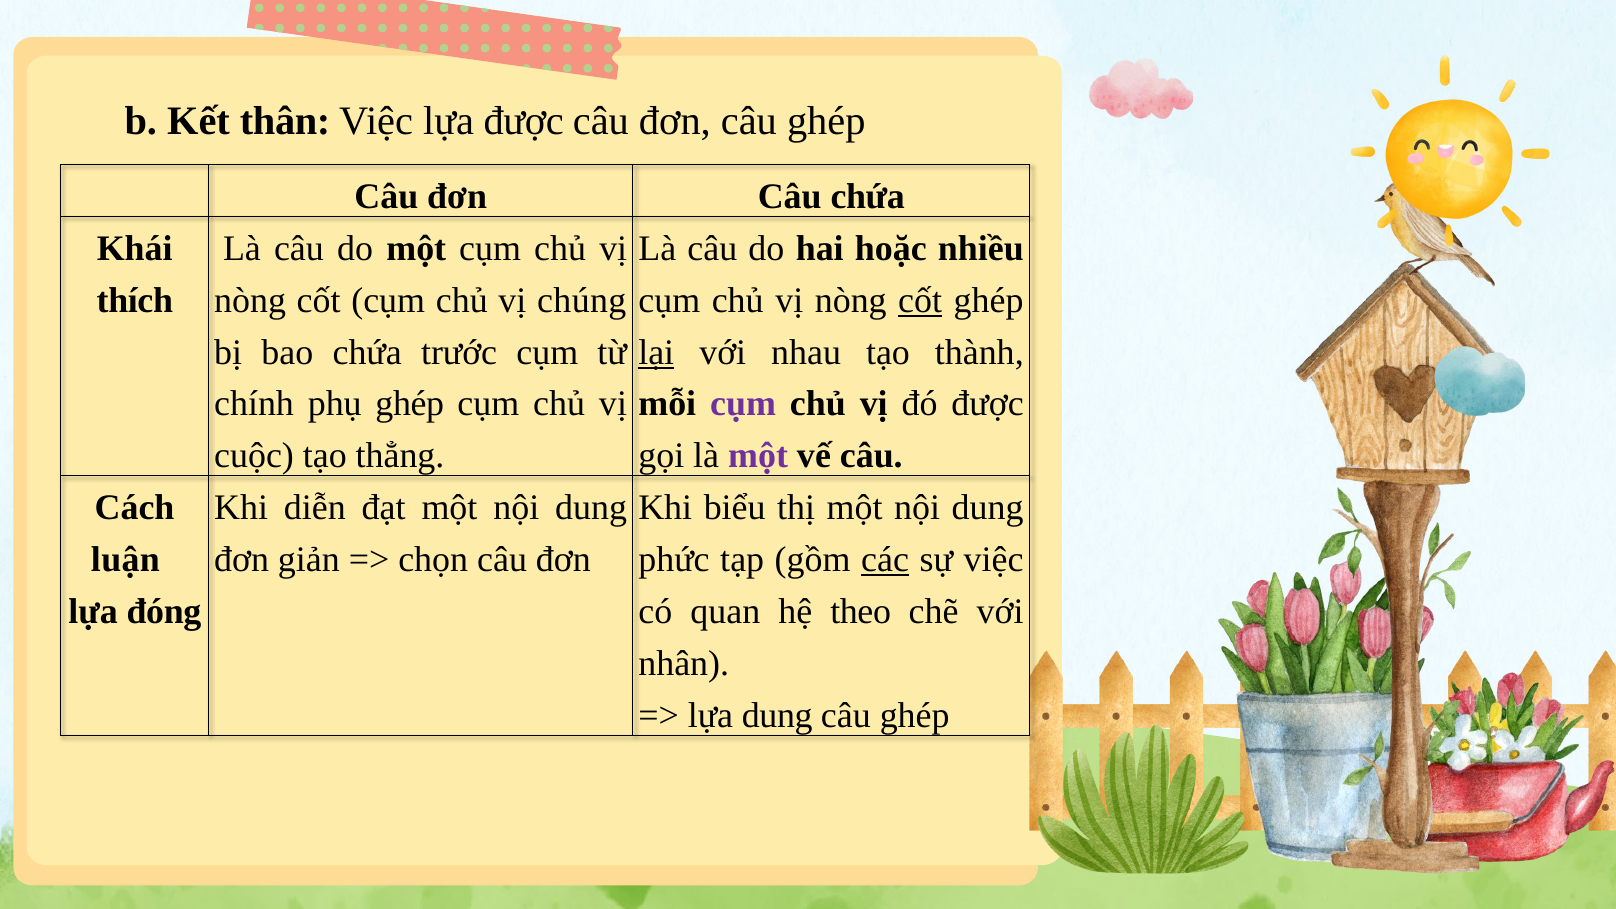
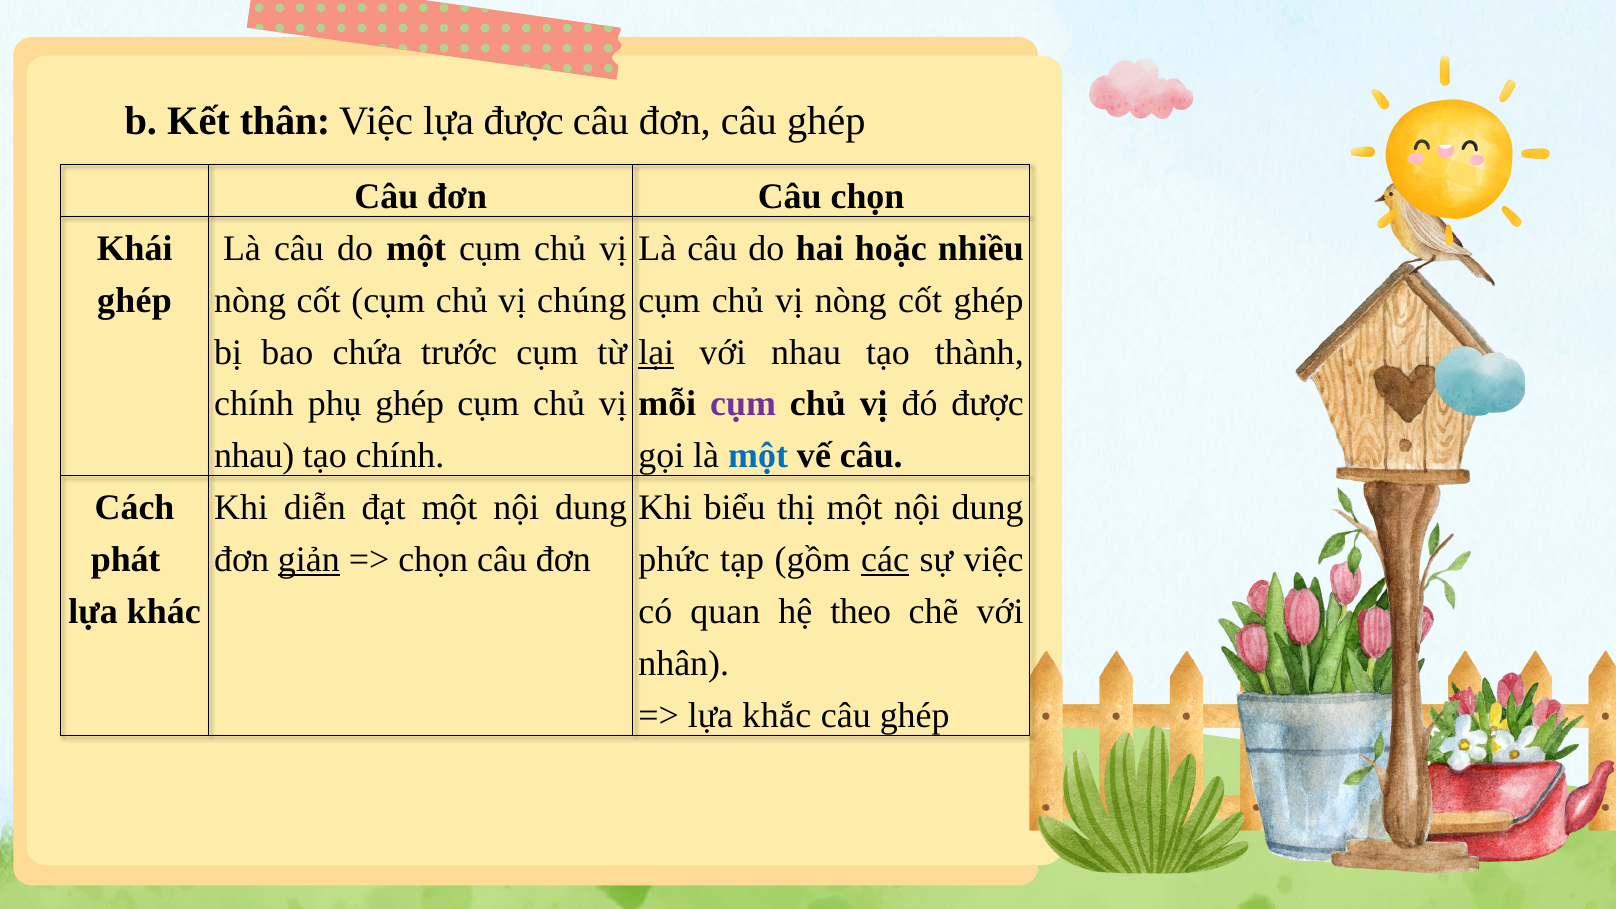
Câu chứa: chứa -> chọn
thích at (135, 300): thích -> ghép
cốt at (920, 300) underline: present -> none
cuộc at (254, 456): cuộc -> nhau
tạo thẳng: thẳng -> chính
một at (758, 456) colour: purple -> blue
luận: luận -> phát
giản underline: none -> present
đóng: đóng -> khác
lựa dung: dung -> khắc
